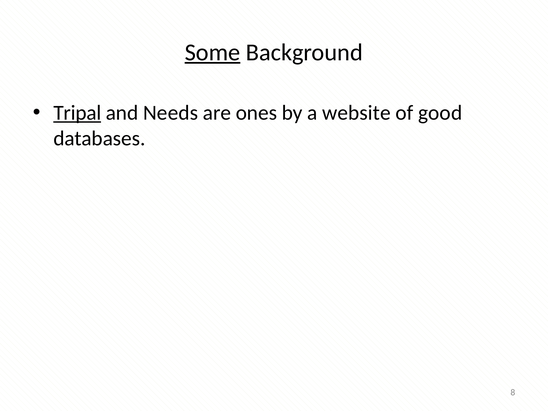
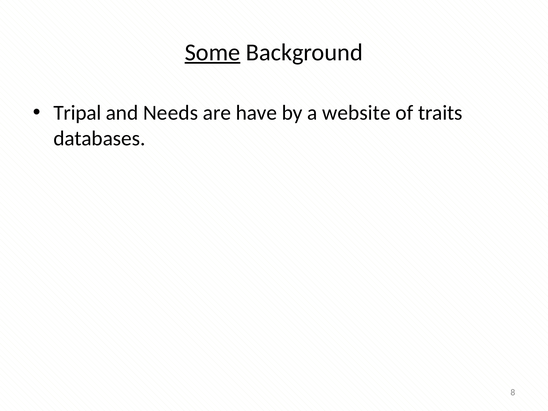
Tripal underline: present -> none
ones: ones -> have
good: good -> traits
